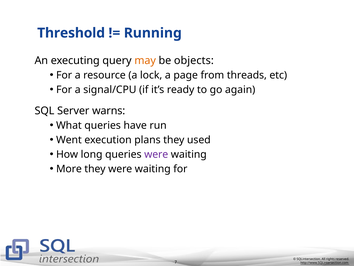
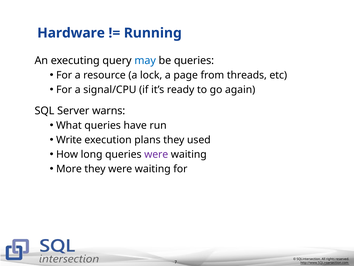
Threshold: Threshold -> Hardware
may colour: orange -> blue
be objects: objects -> queries
Went: Went -> Write
